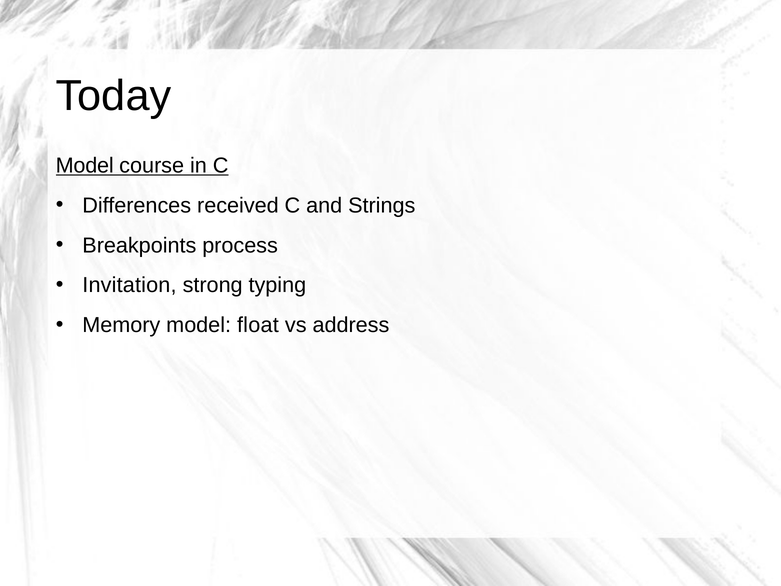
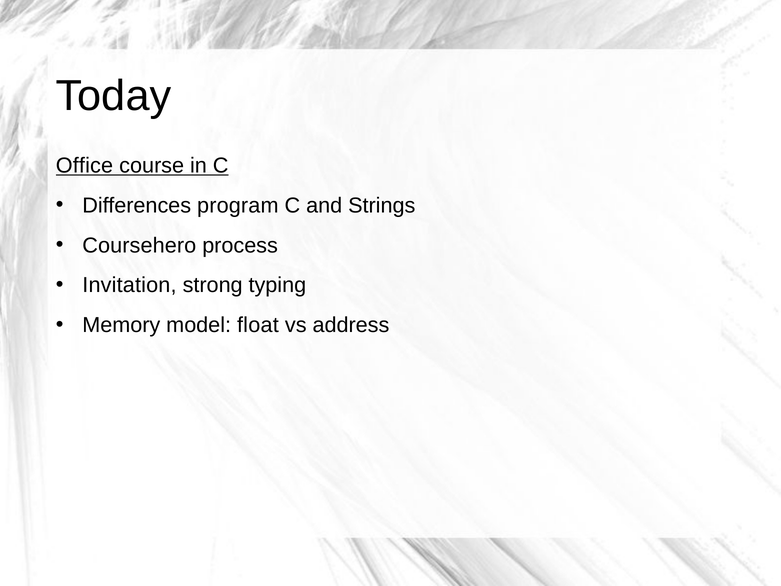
Model at (85, 166): Model -> Office
received: received -> program
Breakpoints: Breakpoints -> Coursehero
